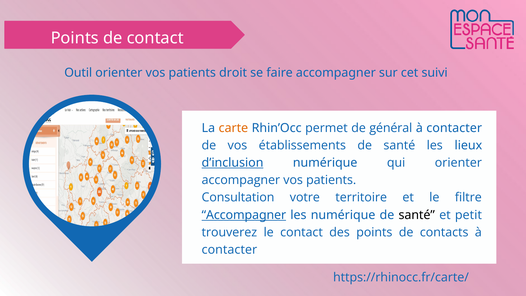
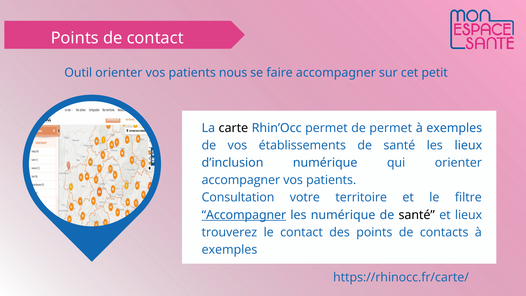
droit: droit -> nous
suivi: suivi -> petit
carte colour: orange -> black
de général: général -> permet
contacter at (454, 128): contacter -> exemples
d’inclusion underline: present -> none
et petit: petit -> lieux
contacter at (229, 250): contacter -> exemples
